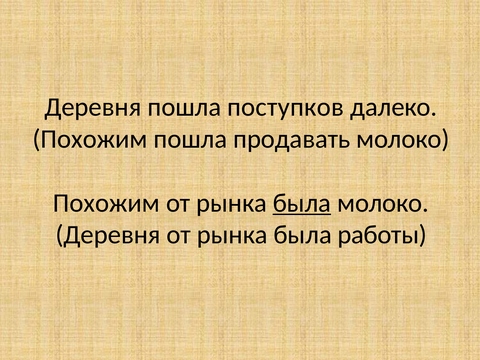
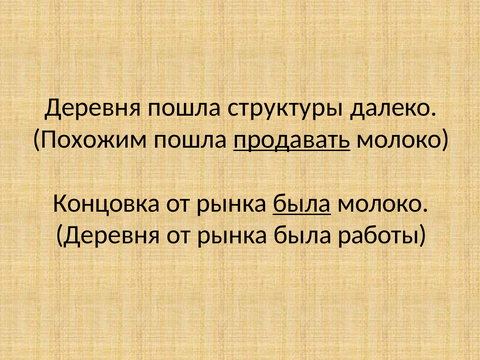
поступков: поступков -> структуры
продавать underline: none -> present
Похожим at (106, 203): Похожим -> Концовка
